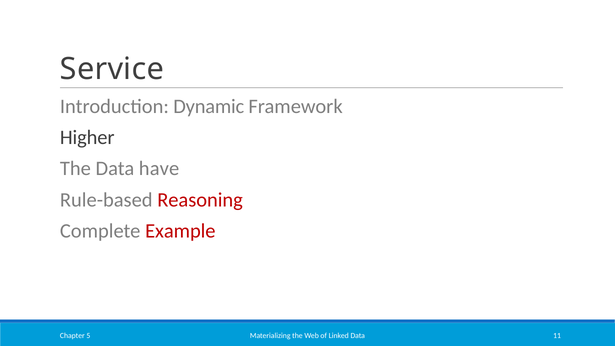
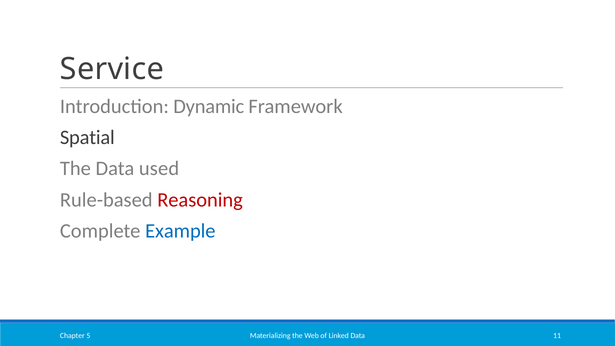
Higher: Higher -> Spatial
have: have -> used
Example colour: red -> blue
